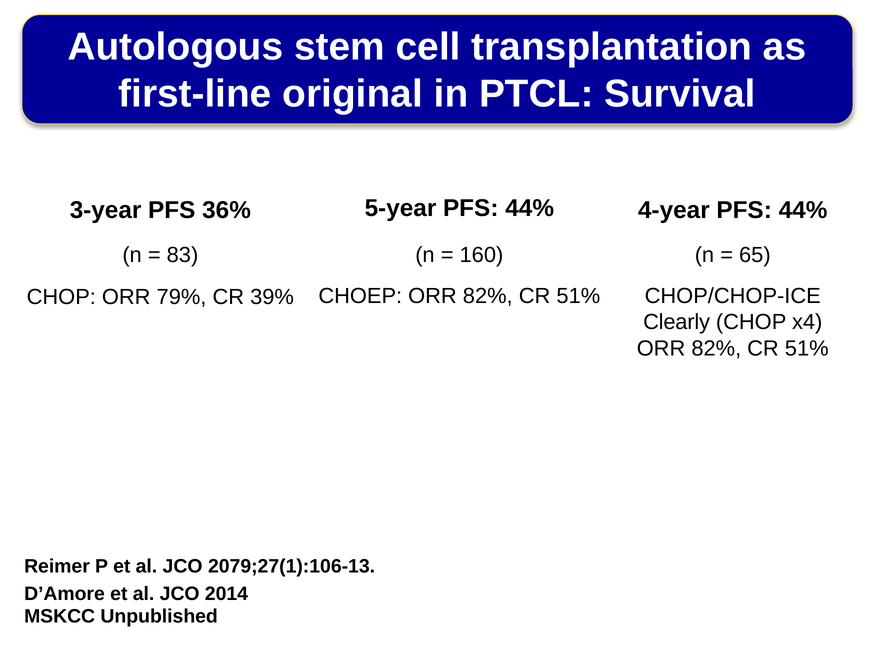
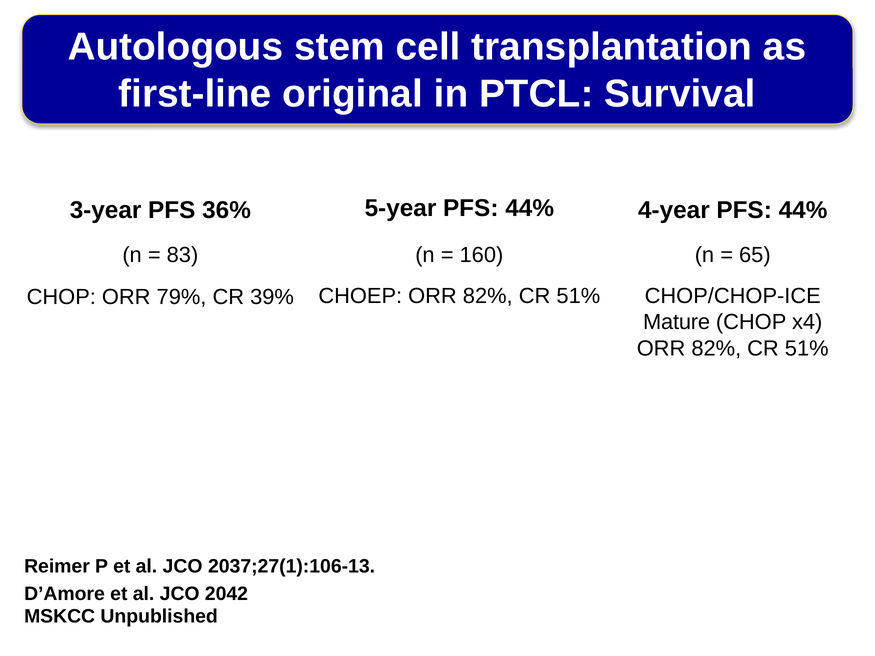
Clearly: Clearly -> Mature
2079;27(1):106-13: 2079;27(1):106-13 -> 2037;27(1):106-13
2014: 2014 -> 2042
